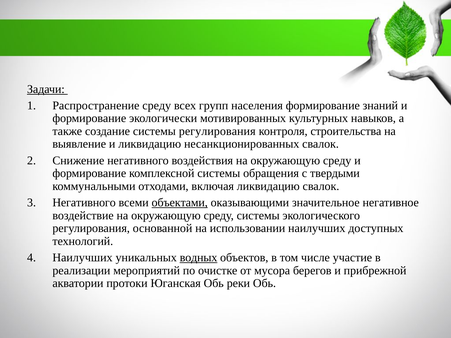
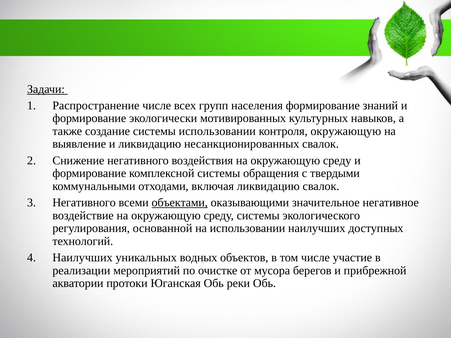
Распространение среду: среду -> числе
системы регулирования: регулирования -> использовании
контроля строительства: строительства -> окружающую
водных underline: present -> none
